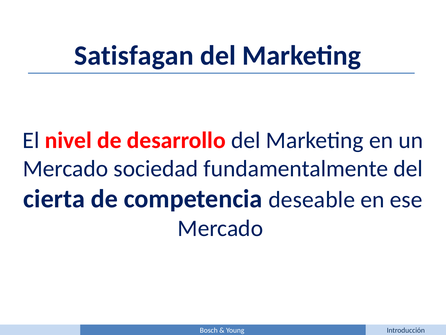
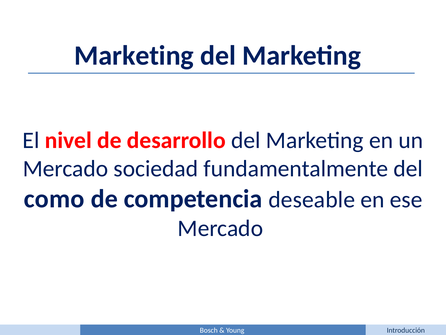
Satisfagan at (134, 56): Satisfagan -> Marketing
cierta: cierta -> como
